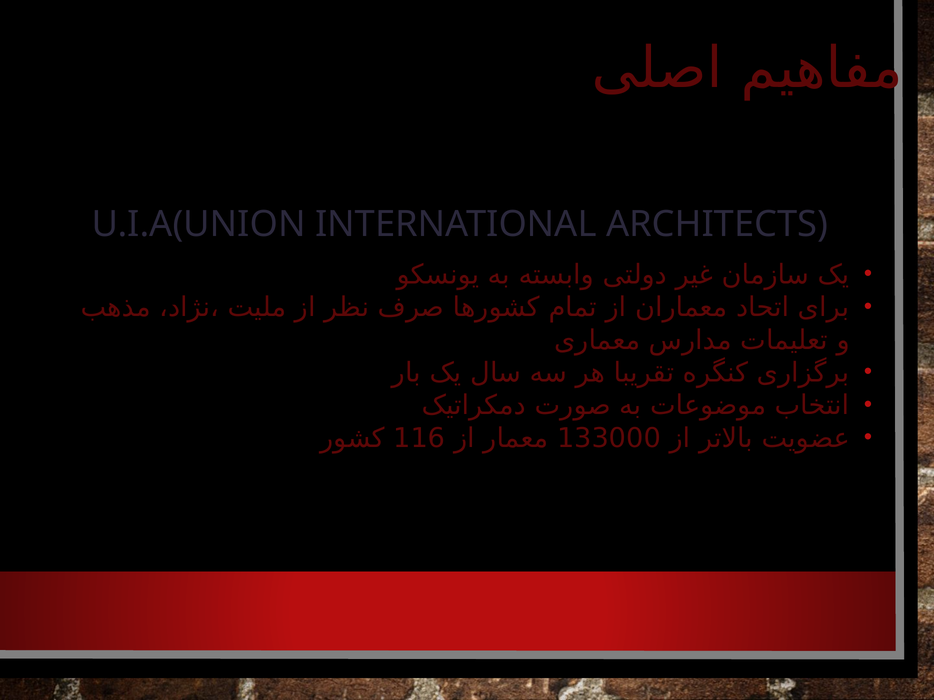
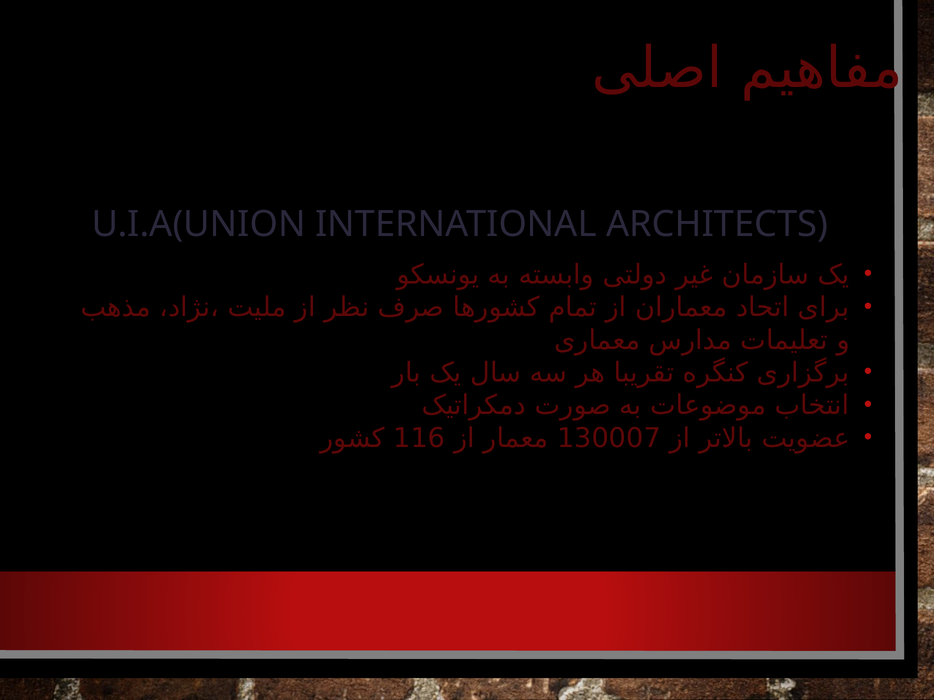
133000: 133000 -> 130007
